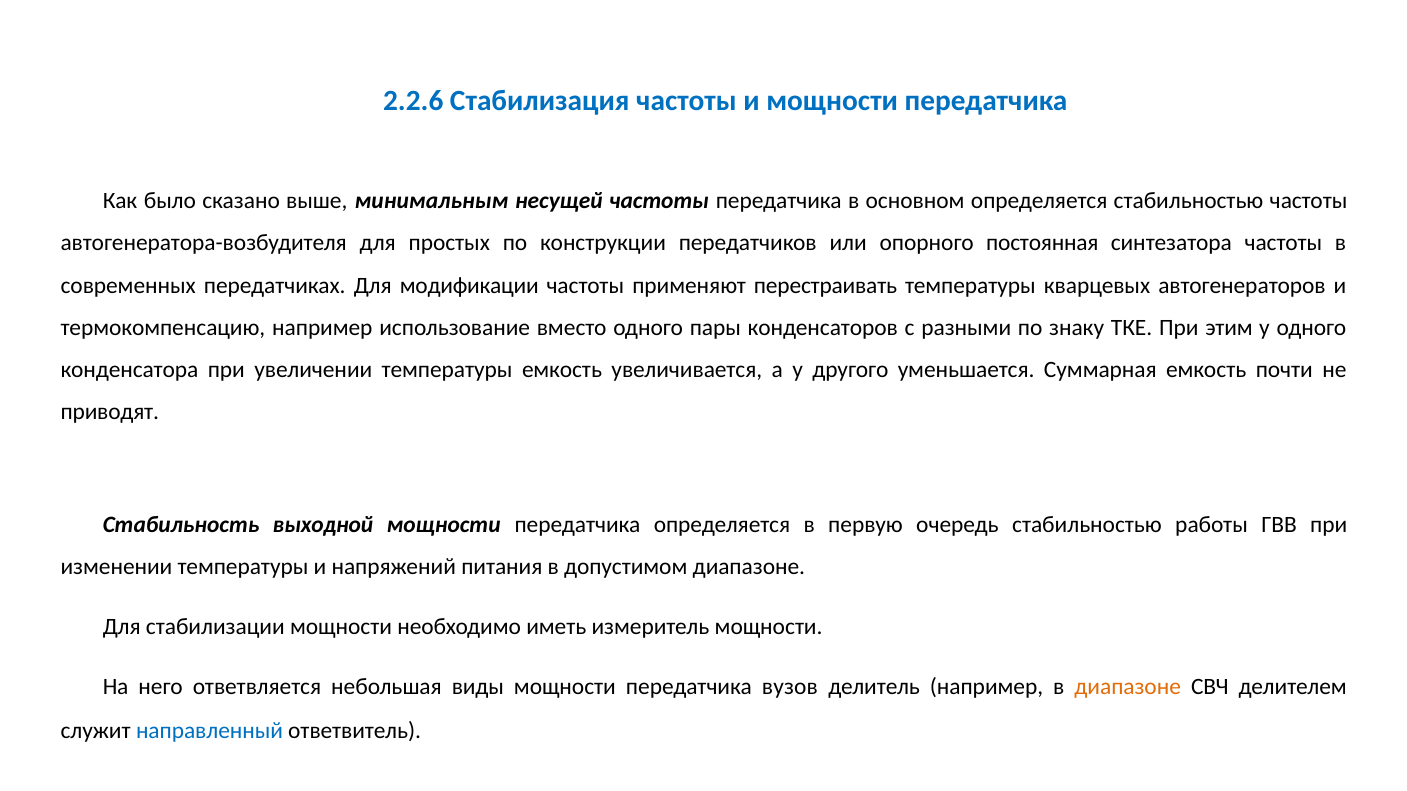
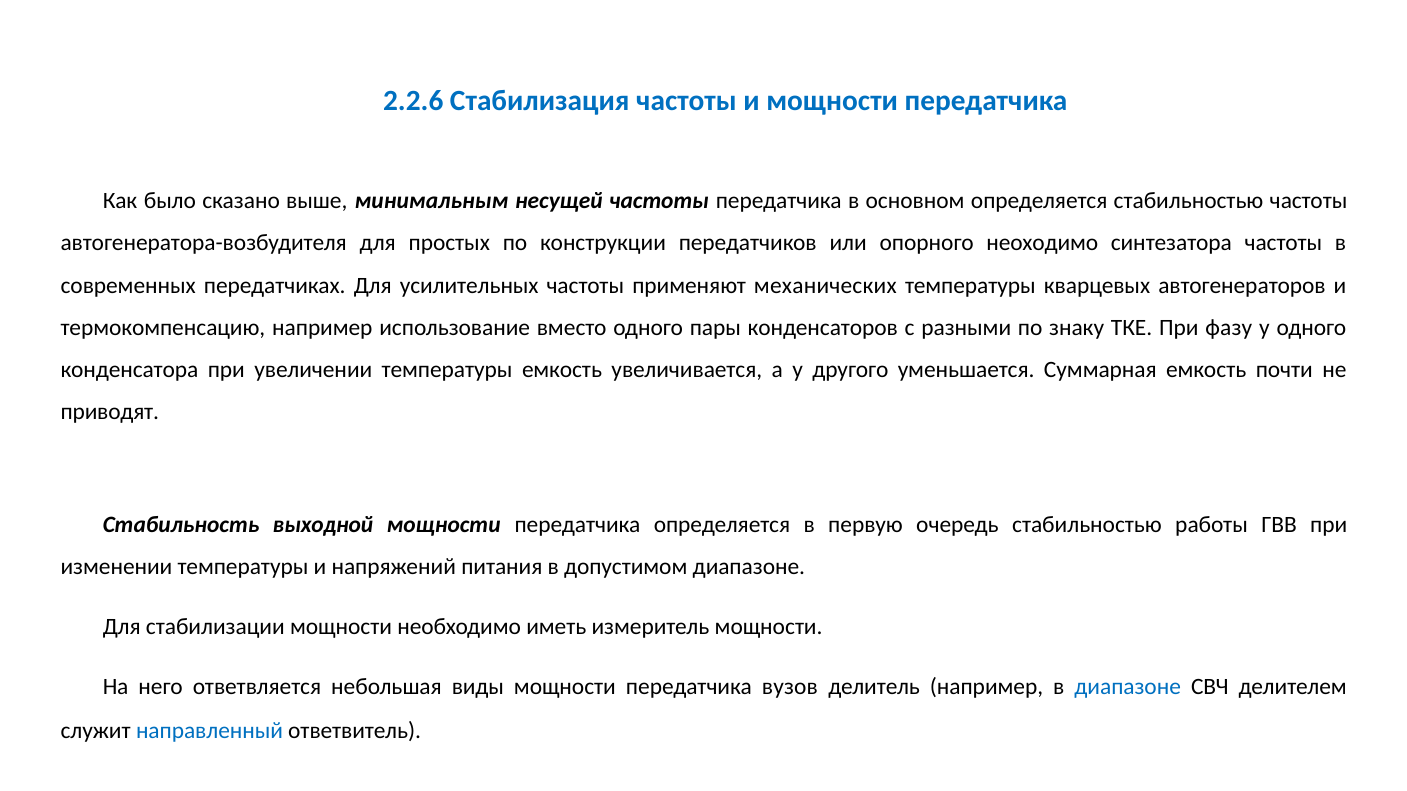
постоянная: постоянная -> неоходимо
модификации: модификации -> усилительных
перестраивать: перестраивать -> механических
этим: этим -> фазу
диапазоне at (1128, 687) colour: orange -> blue
